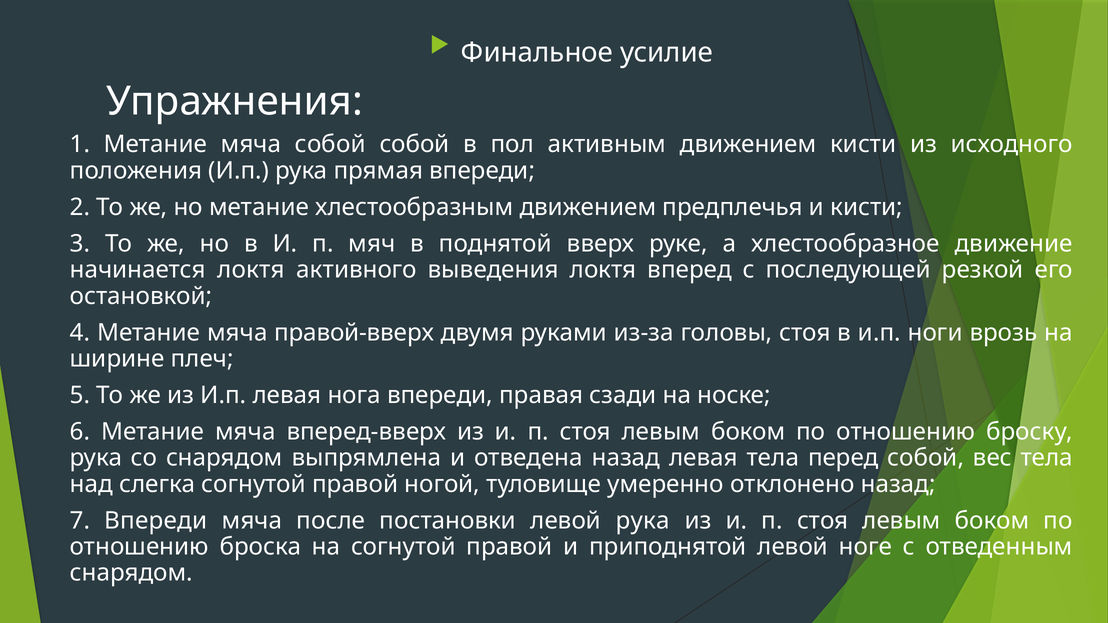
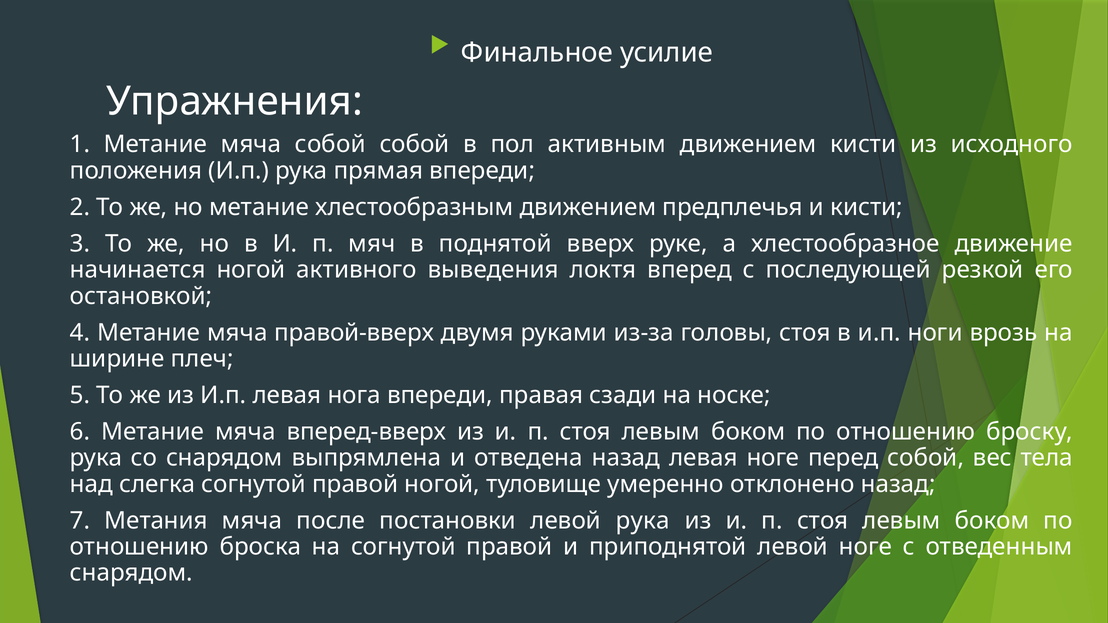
начинается локтя: локтя -> ногой
левая тела: тела -> ноге
7 Впереди: Впереди -> Метания
